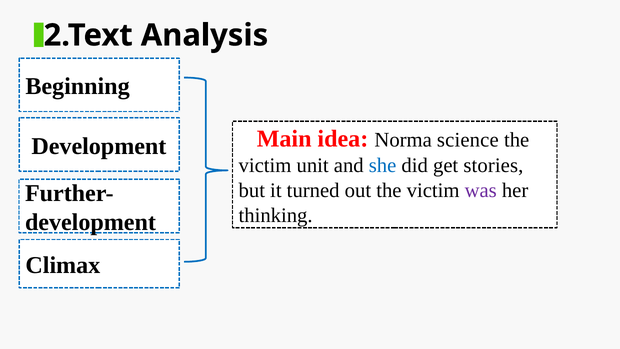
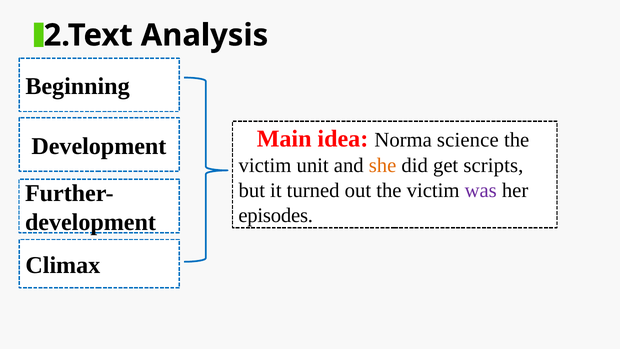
she colour: blue -> orange
stories: stories -> scripts
thinking: thinking -> episodes
